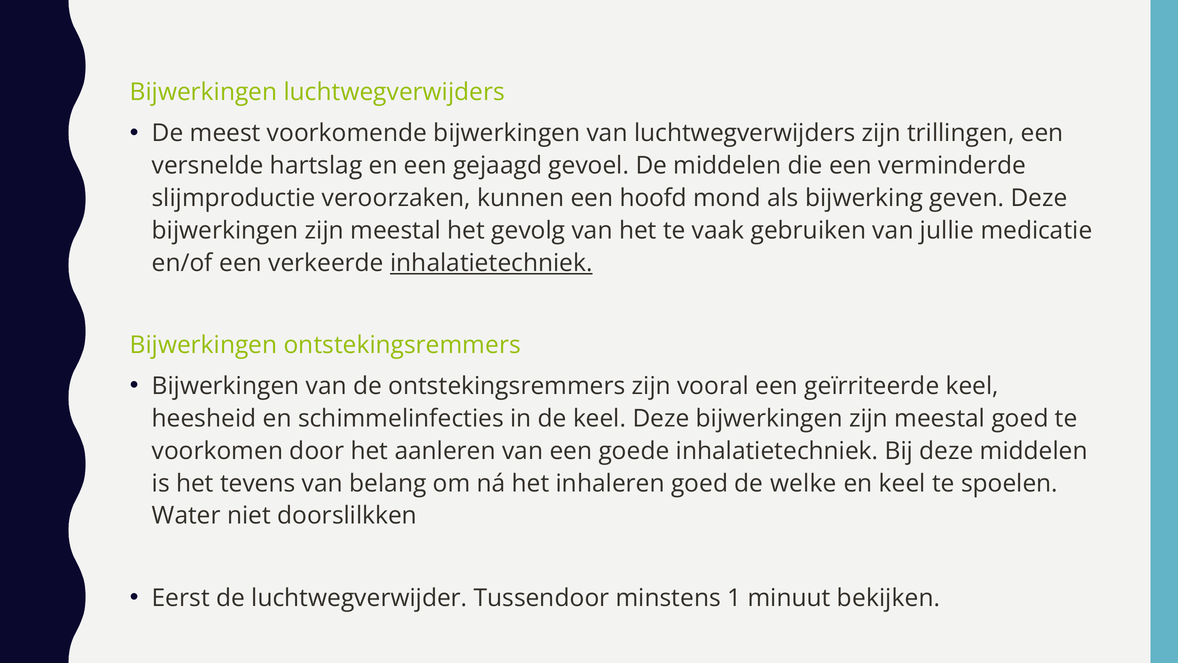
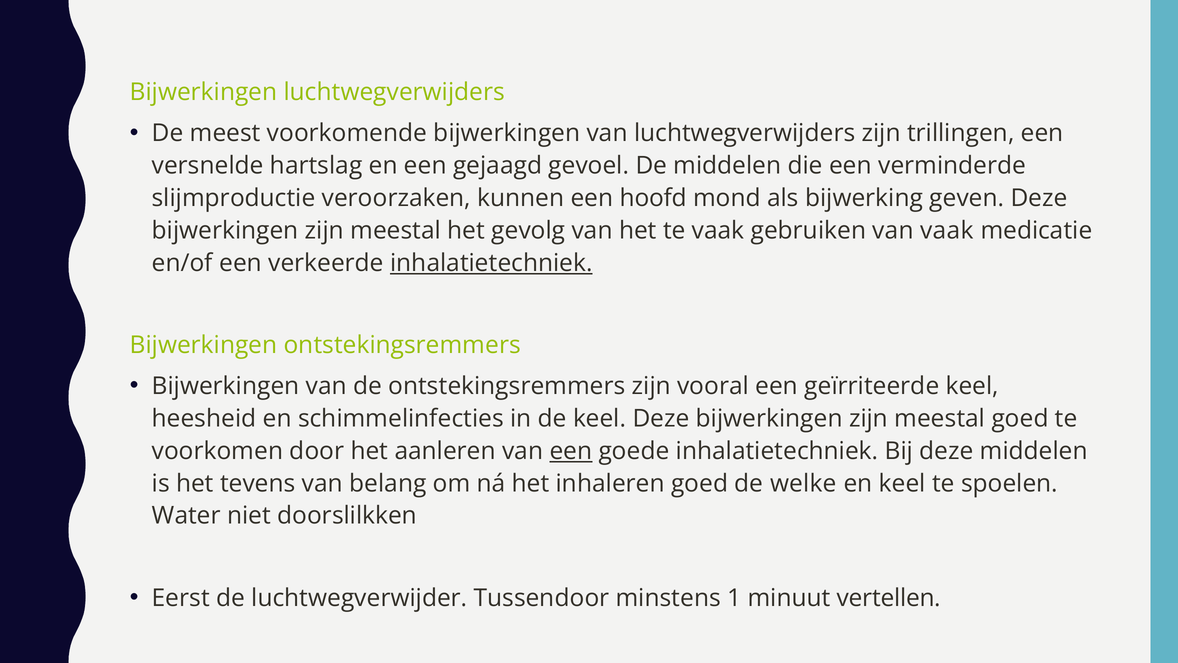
van jullie: jullie -> vaak
een at (571, 451) underline: none -> present
bekijken: bekijken -> vertellen
